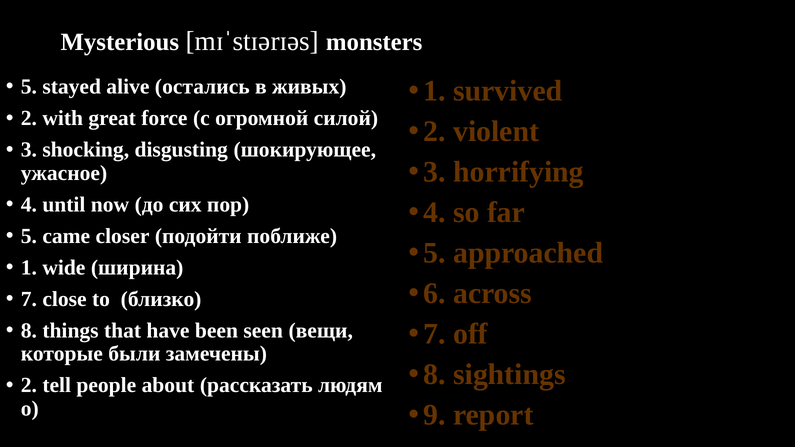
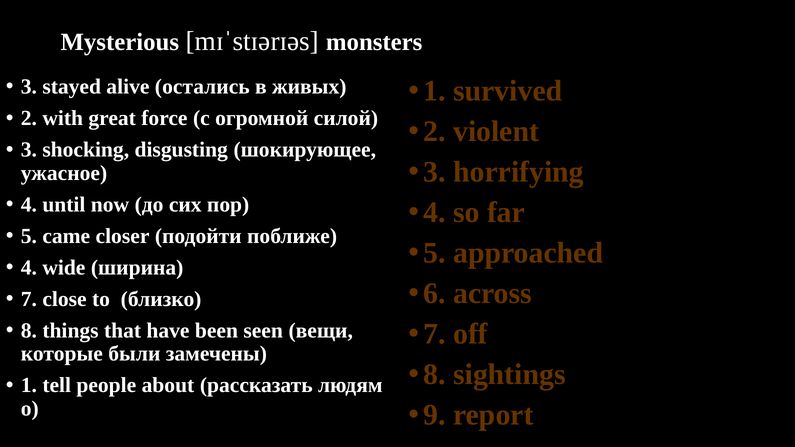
5 at (29, 87): 5 -> 3
1 at (29, 268): 1 -> 4
2 at (29, 385): 2 -> 1
